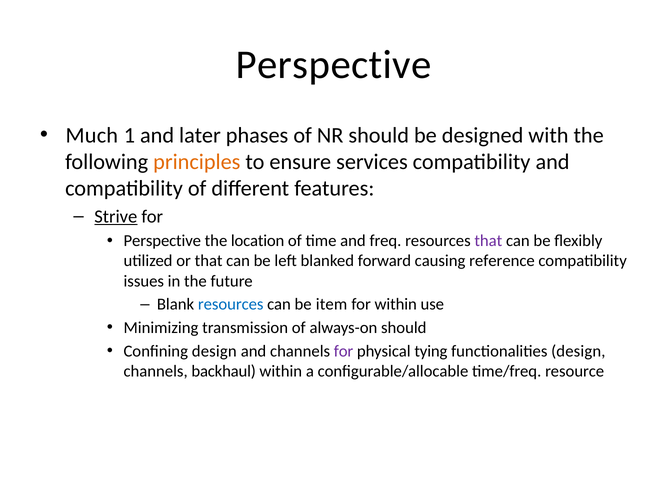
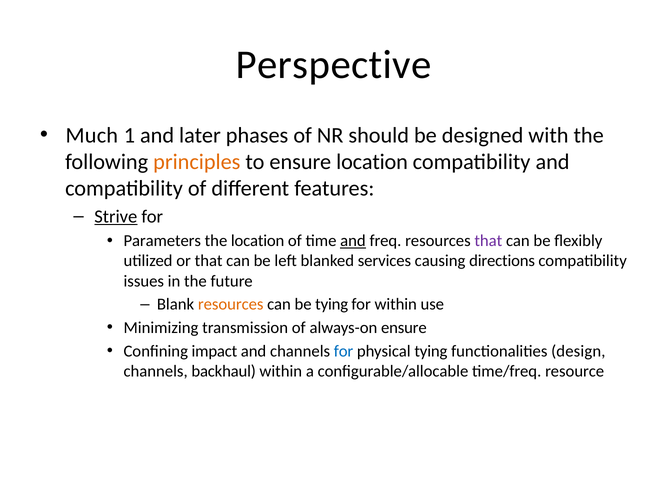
ensure services: services -> location
Perspective at (162, 241): Perspective -> Parameters
and at (353, 241) underline: none -> present
forward: forward -> services
reference: reference -> directions
resources at (231, 304) colour: blue -> orange
be item: item -> tying
always-on should: should -> ensure
Confining design: design -> impact
for at (344, 351) colour: purple -> blue
